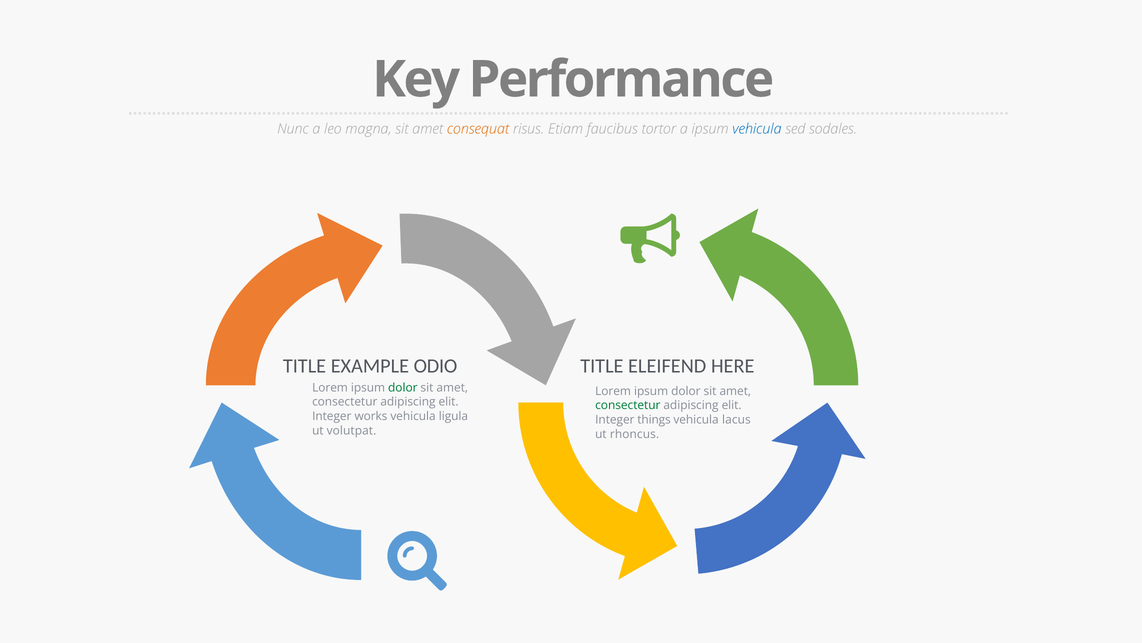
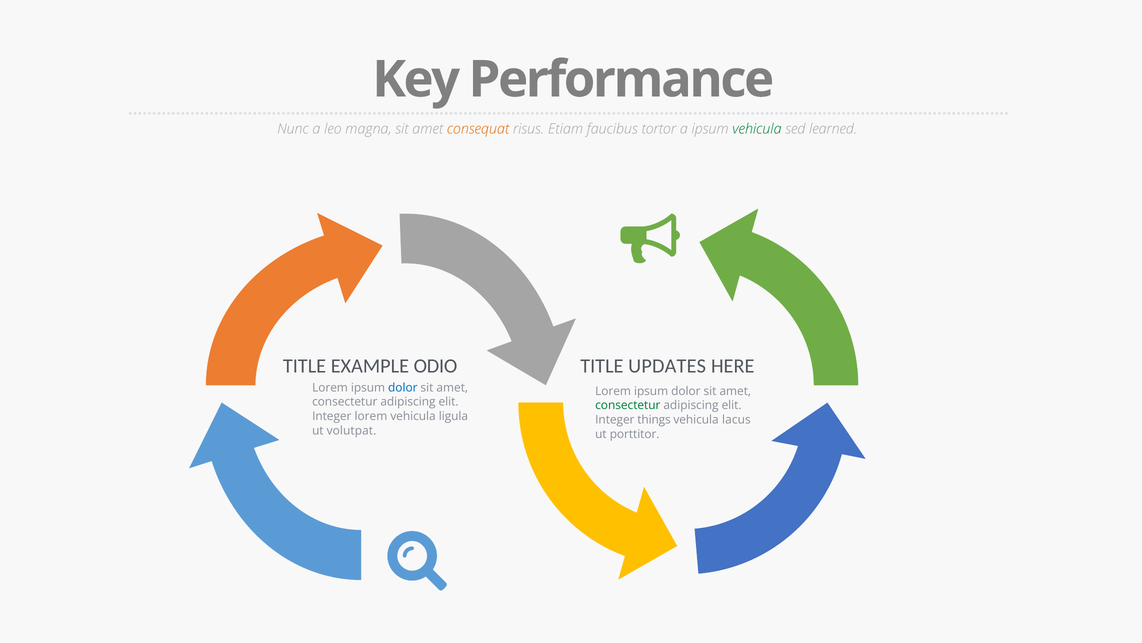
vehicula at (757, 129) colour: blue -> green
sodales: sodales -> learned
ELEIFEND: ELEIFEND -> UPDATES
dolor at (403, 387) colour: green -> blue
Integer works: works -> lorem
rhoncus: rhoncus -> porttitor
